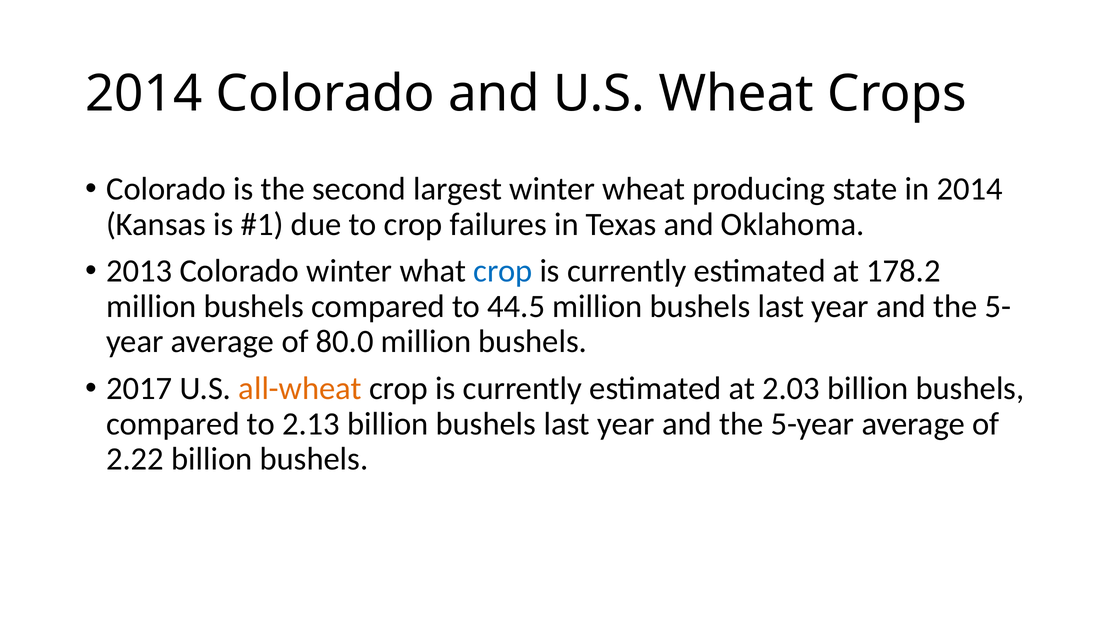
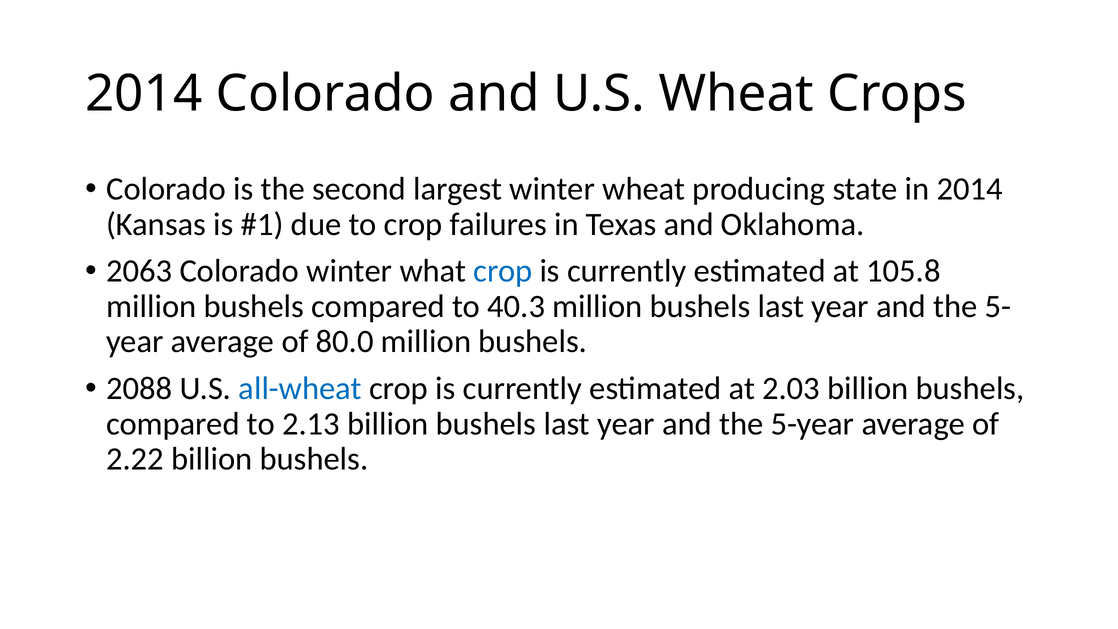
2013: 2013 -> 2063
178.2: 178.2 -> 105.8
44.5: 44.5 -> 40.3
2017: 2017 -> 2088
all-wheat colour: orange -> blue
